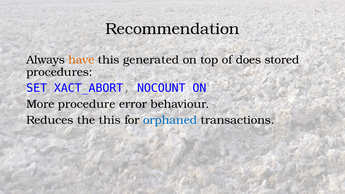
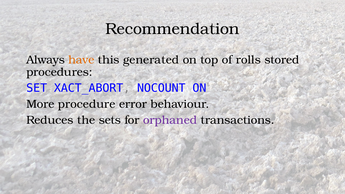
does: does -> rolls
the this: this -> sets
orphaned colour: blue -> purple
